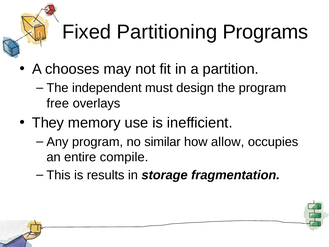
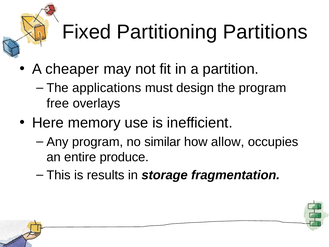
Programs: Programs -> Partitions
chooses: chooses -> cheaper
independent: independent -> applications
They: They -> Here
compile: compile -> produce
